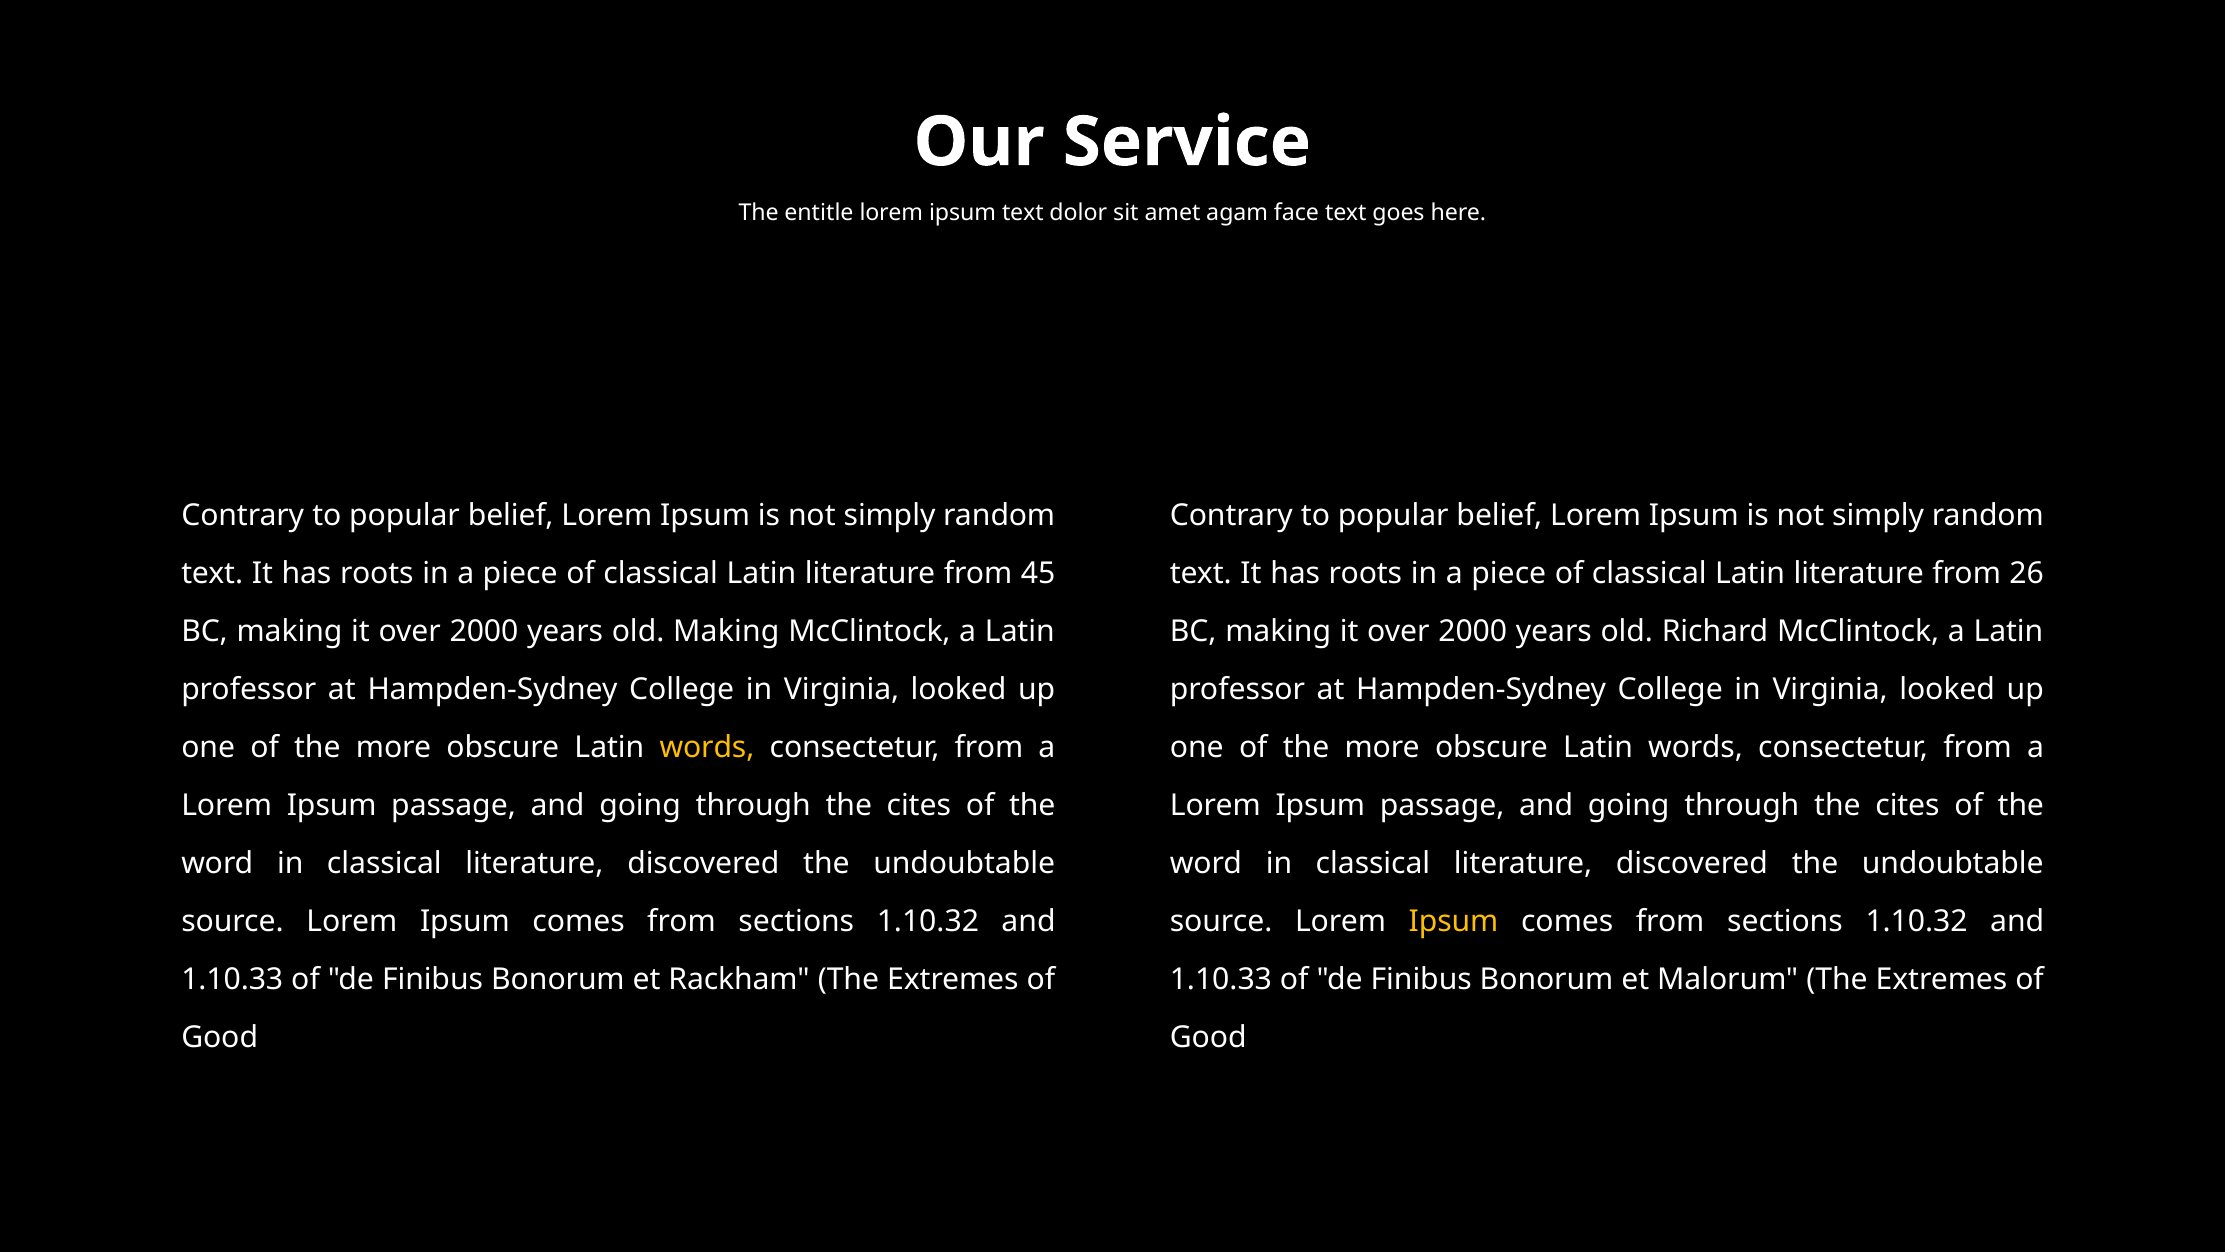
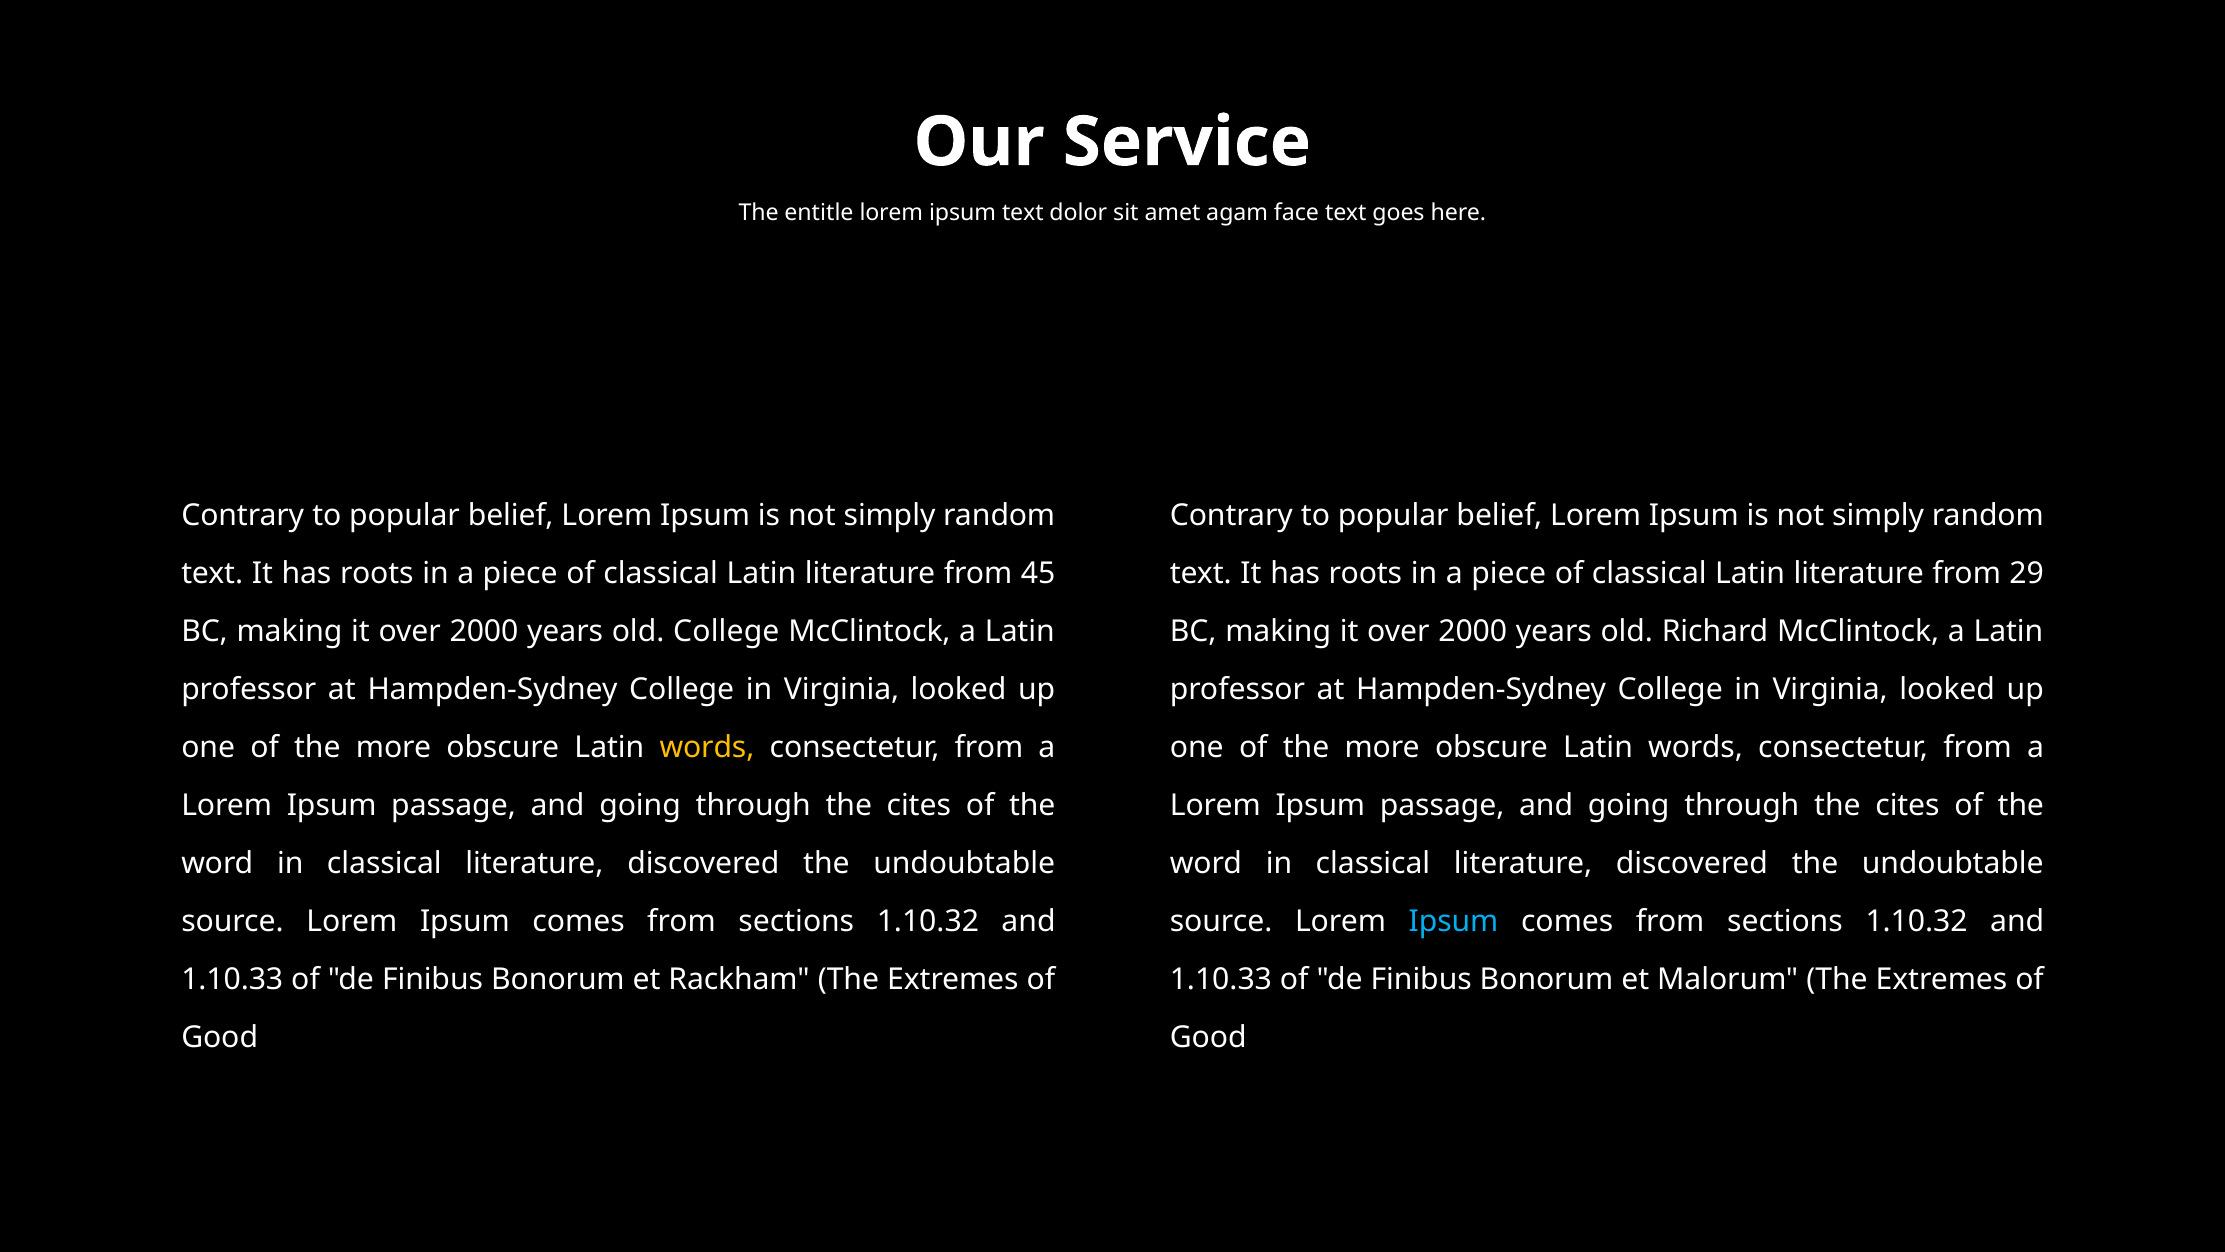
26: 26 -> 29
old Making: Making -> College
Ipsum at (1454, 921) colour: yellow -> light blue
